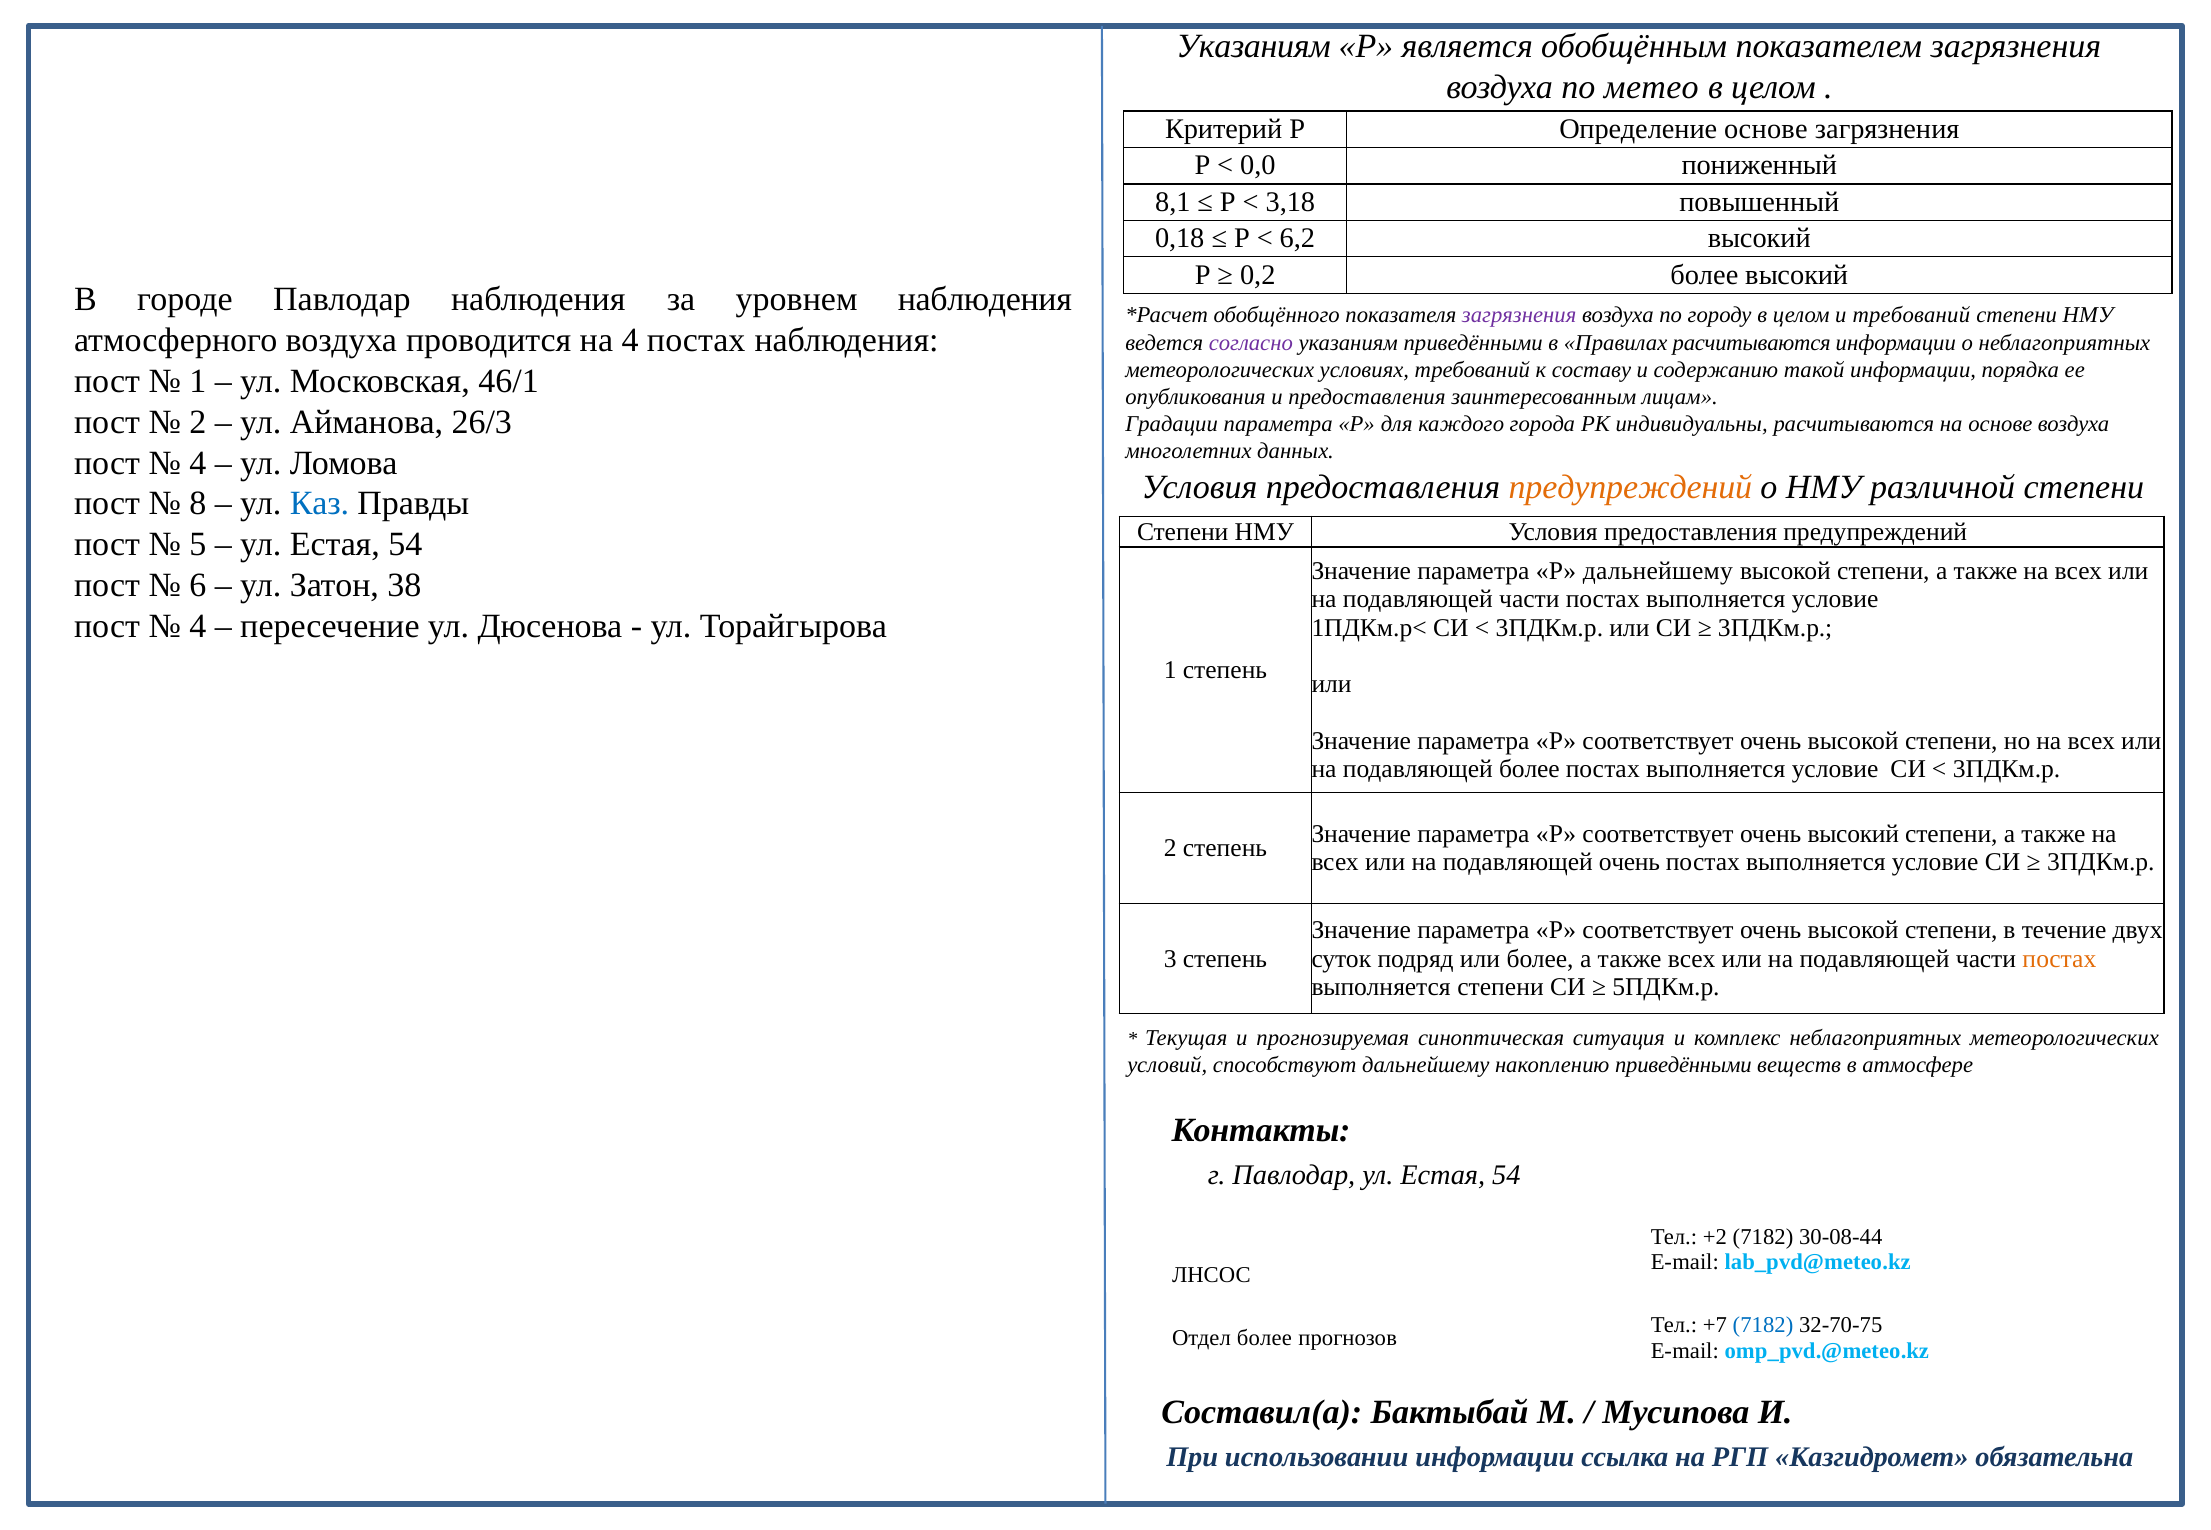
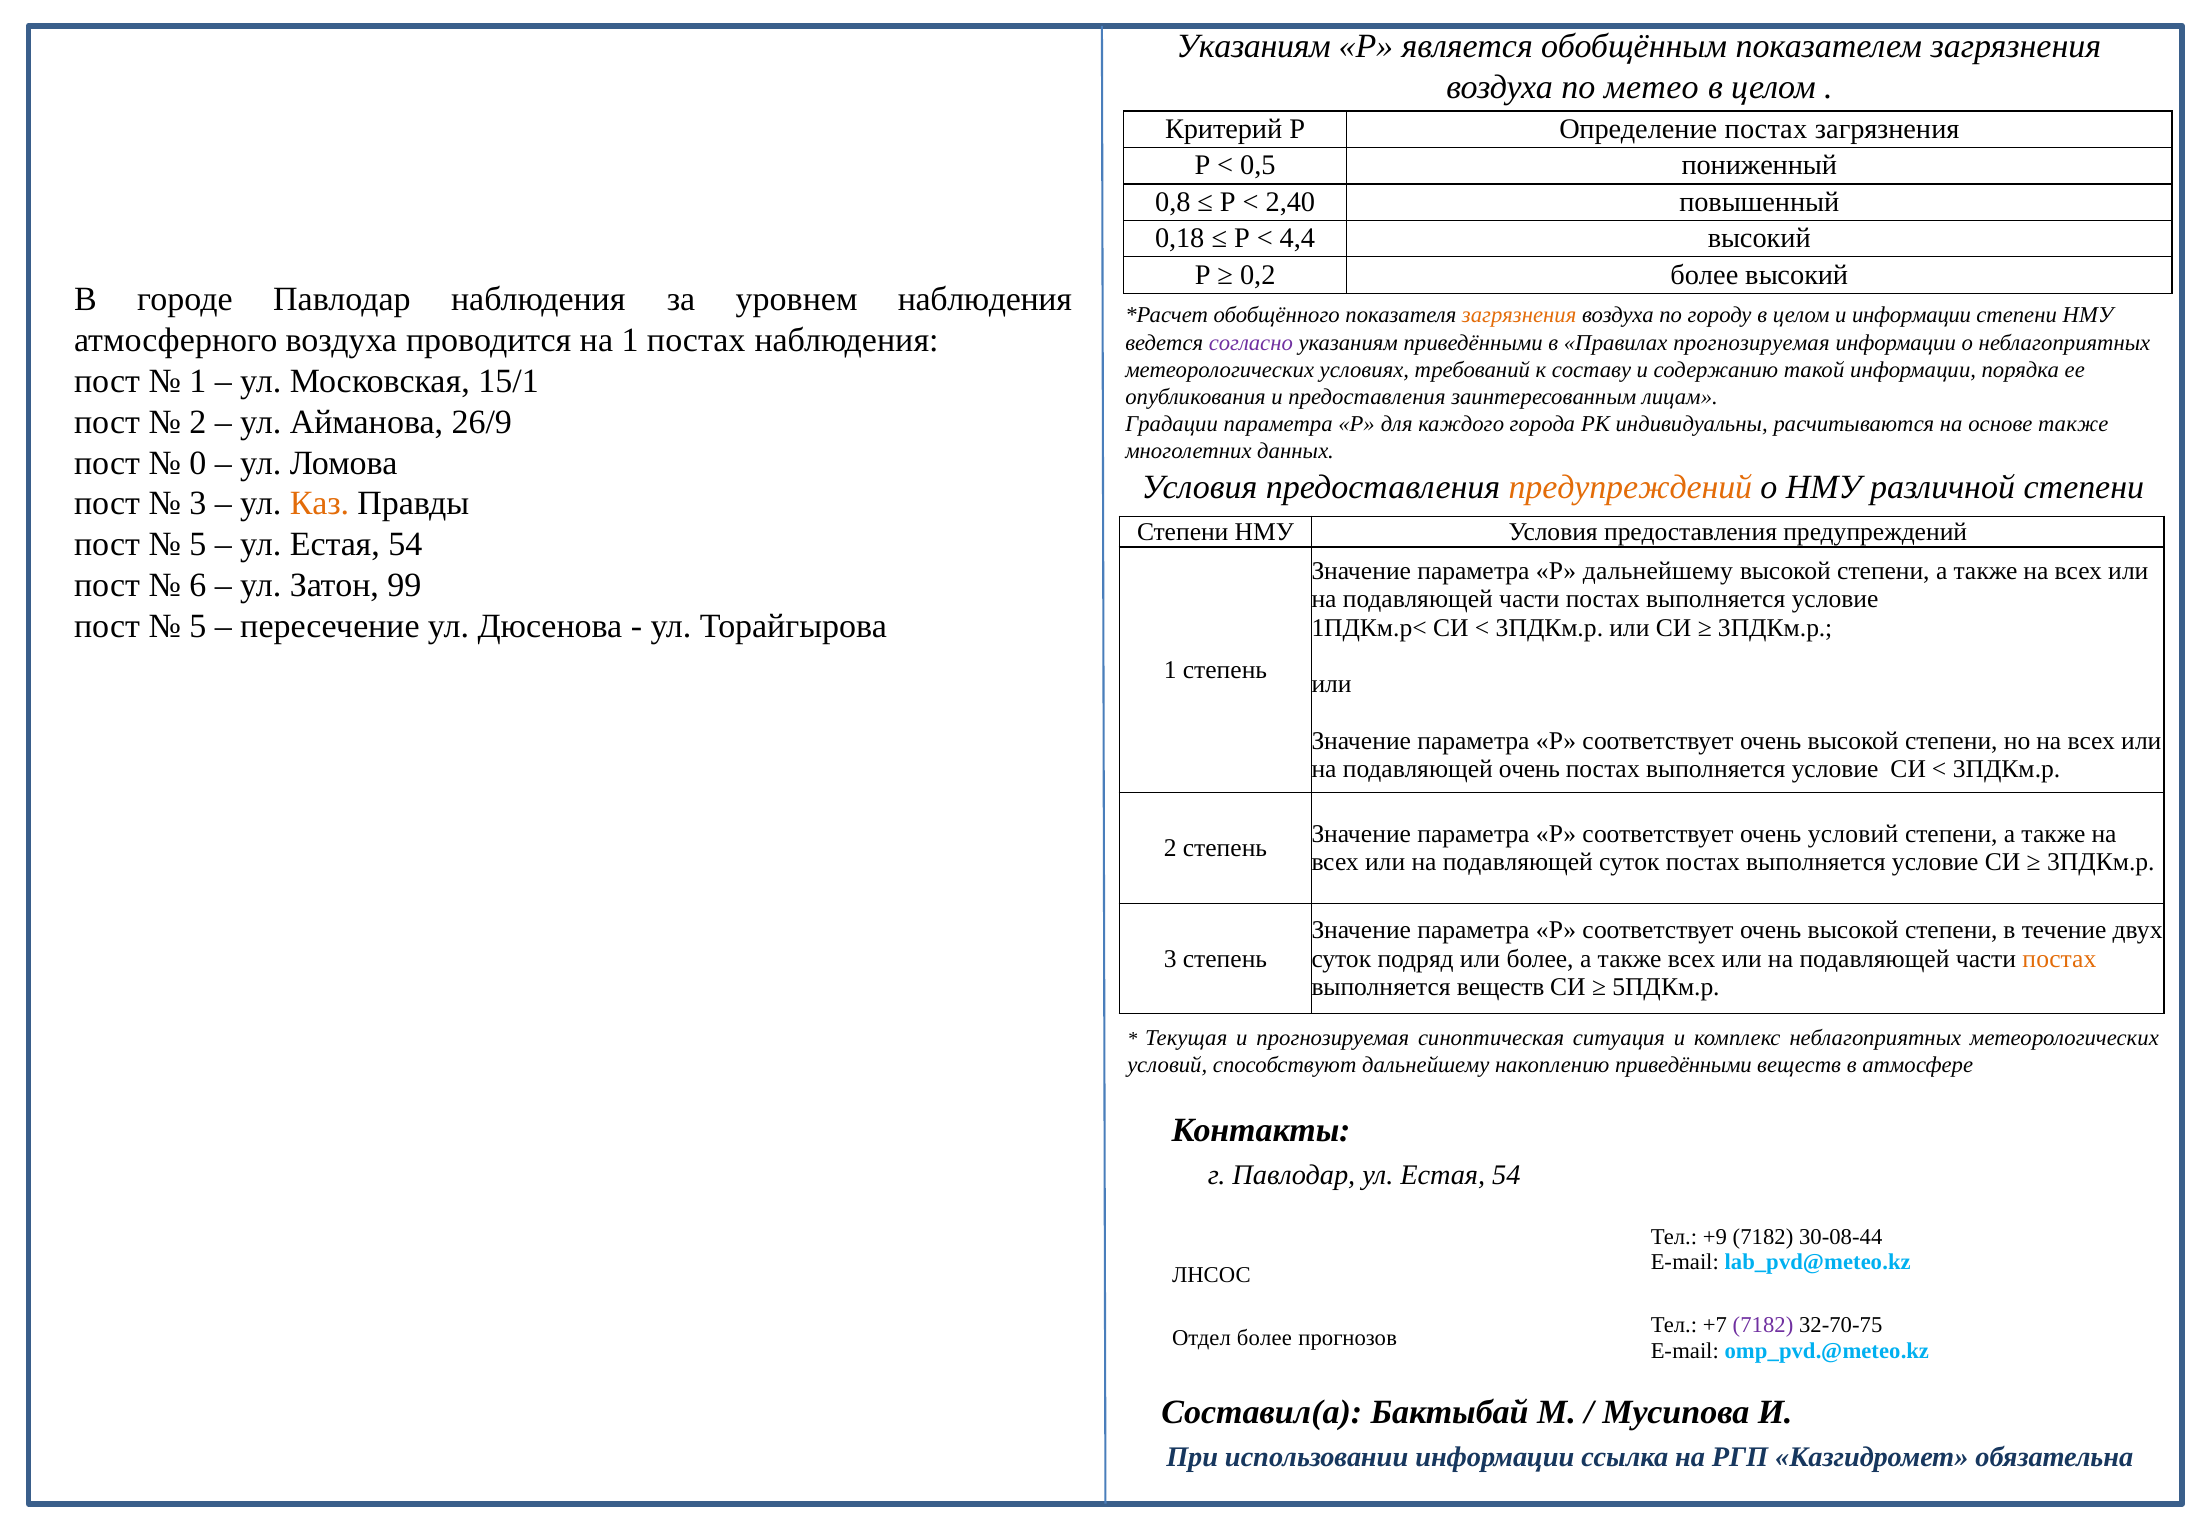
Определение основе: основе -> постах
0,0: 0,0 -> 0,5
8,1: 8,1 -> 0,8
3,18: 3,18 -> 2,40
6,2: 6,2 -> 4,4
загрязнения at (1519, 316) colour: purple -> orange
и требований: требований -> информации
на 4: 4 -> 1
Правилах расчитываются: расчитываются -> прогнозируемая
46/1: 46/1 -> 15/1
26/3: 26/3 -> 26/9
основе воздуха: воздуха -> также
4 at (198, 463): 4 -> 0
8 at (198, 504): 8 -> 3
Каз colour: blue -> orange
38: 38 -> 99
4 at (198, 626): 4 -> 5
подавляющей более: более -> очень
очень высокий: высокий -> условий
подавляющей очень: очень -> суток
выполняется степени: степени -> веществ
+2: +2 -> +9
7182 at (1763, 1326) colour: blue -> purple
